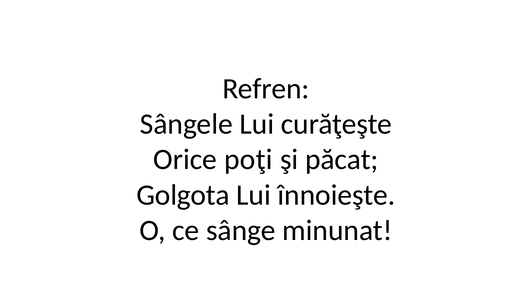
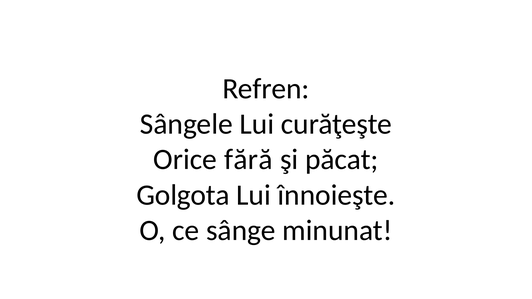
poţi: poţi -> fără
